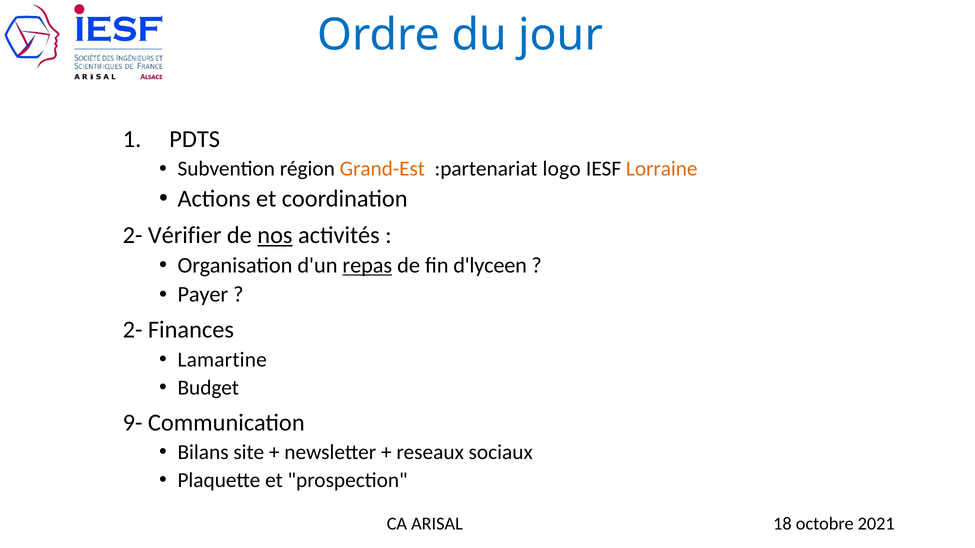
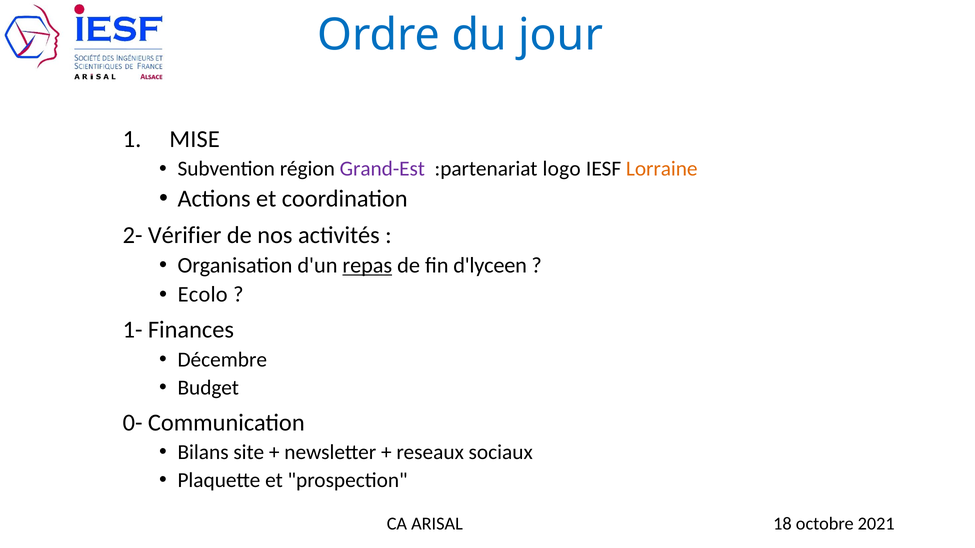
PDTS: PDTS -> MISE
Grand-Est colour: orange -> purple
nos underline: present -> none
Payer: Payer -> Ecolo
2- at (133, 330): 2- -> 1-
Lamartine: Lamartine -> Décembre
9-: 9- -> 0-
